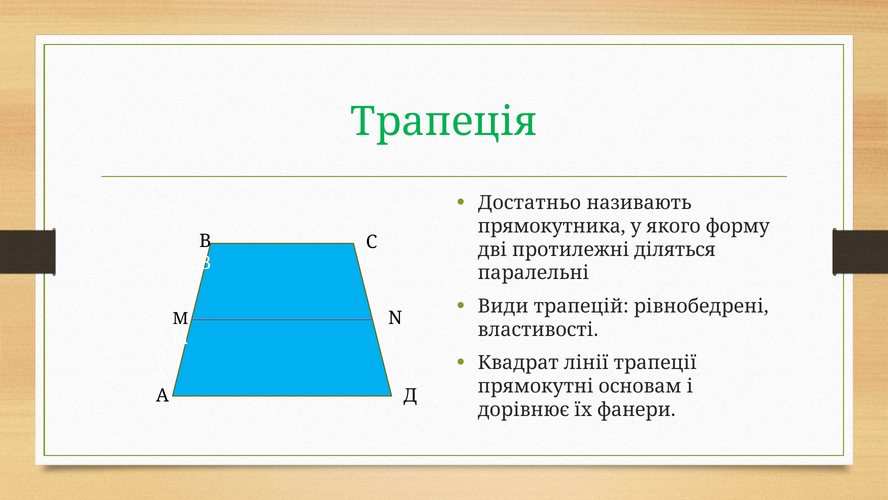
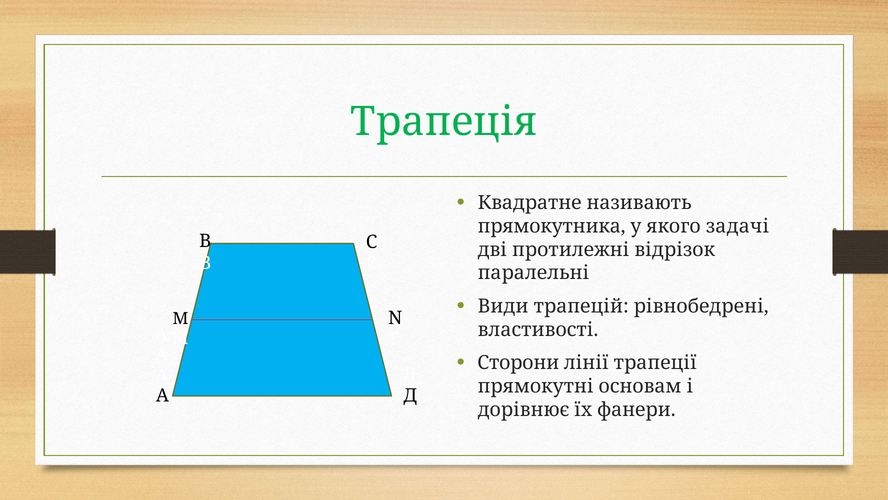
Достатньо: Достатньо -> Квадратне
форму: форму -> задачі
діляться: діляться -> відрізок
Квадрат: Квадрат -> Сторони
